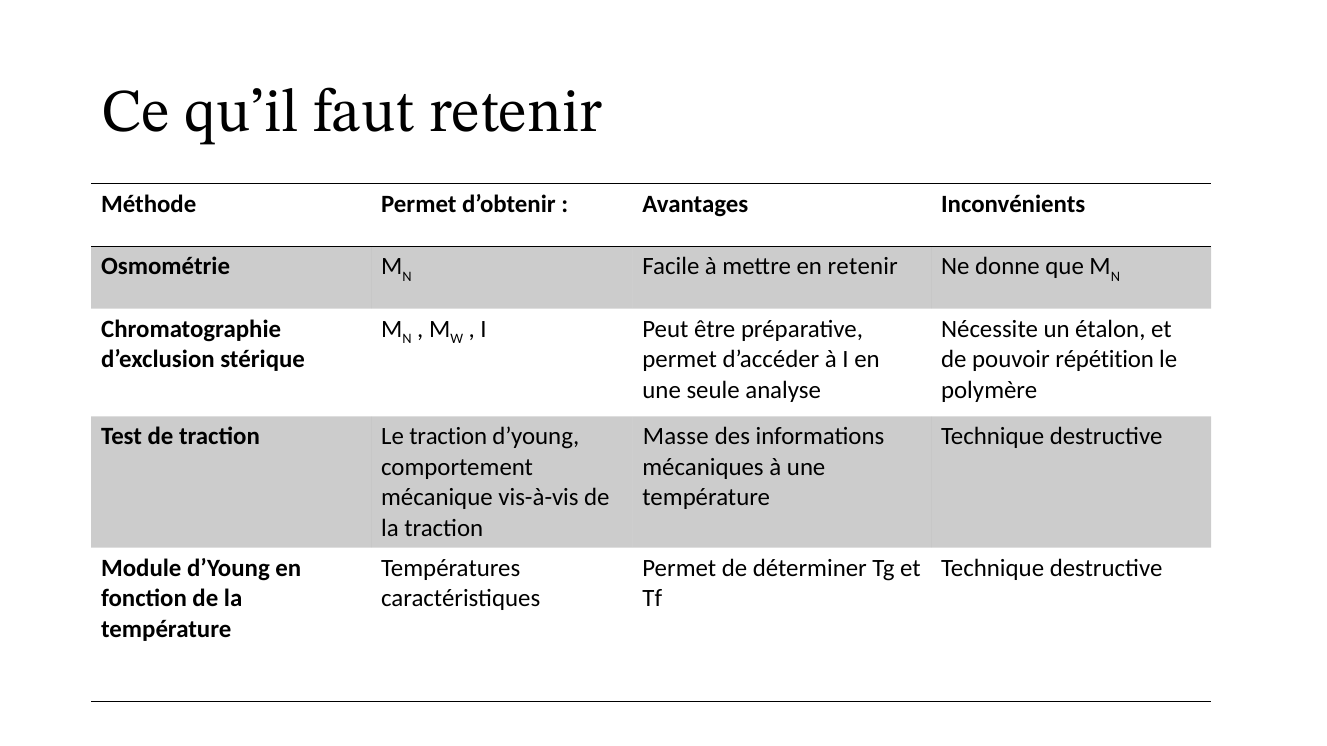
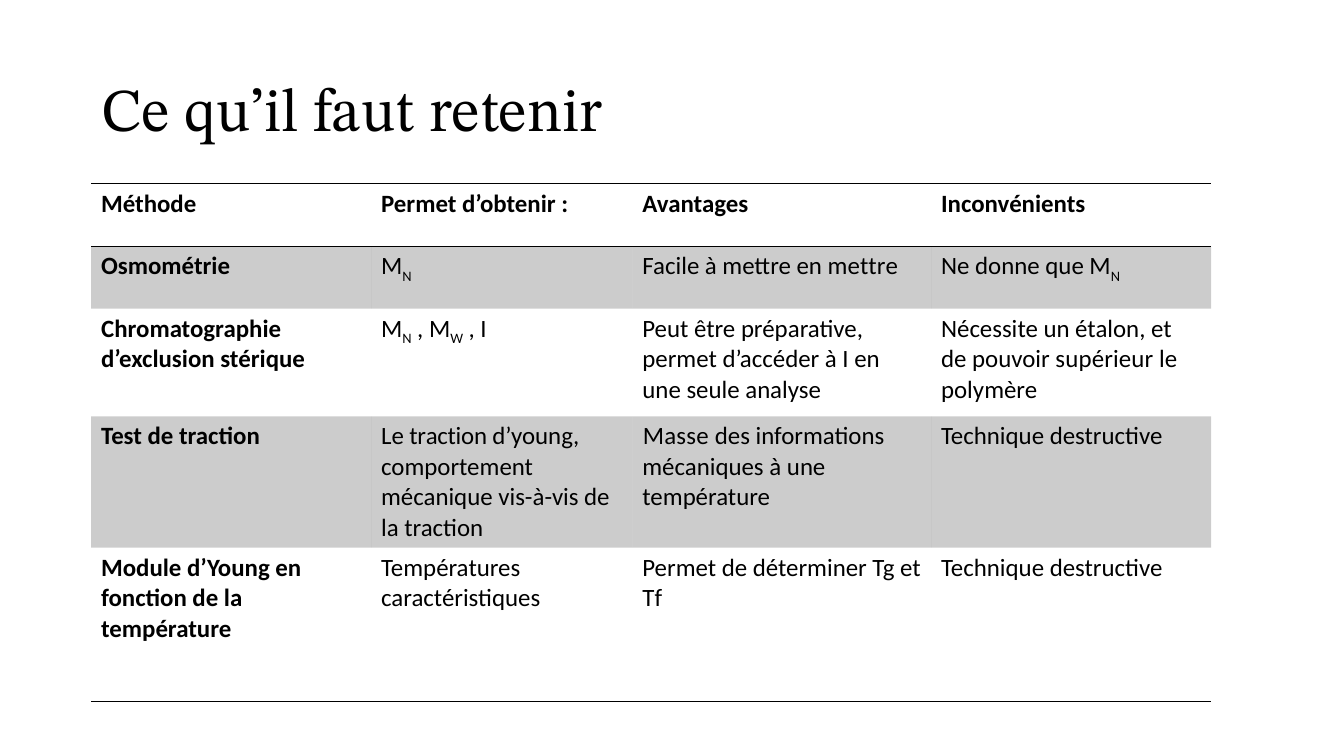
en retenir: retenir -> mettre
répétition: répétition -> supérieur
